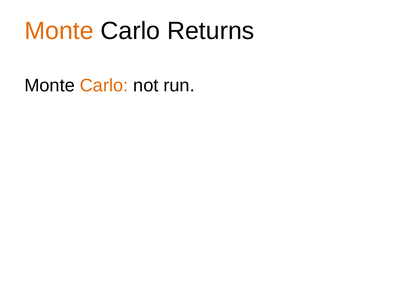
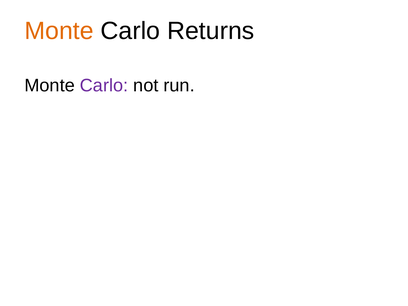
Carlo at (104, 86) colour: orange -> purple
